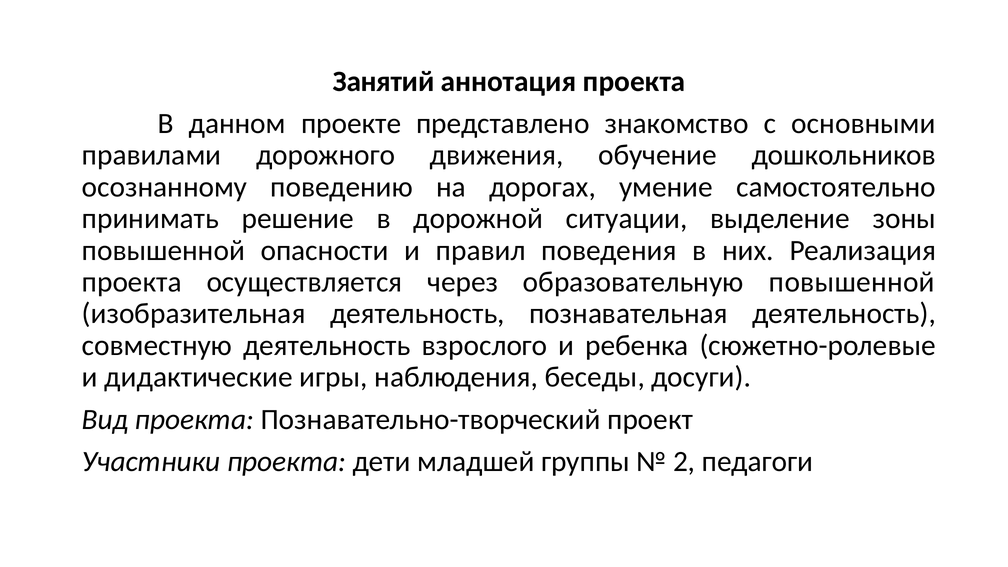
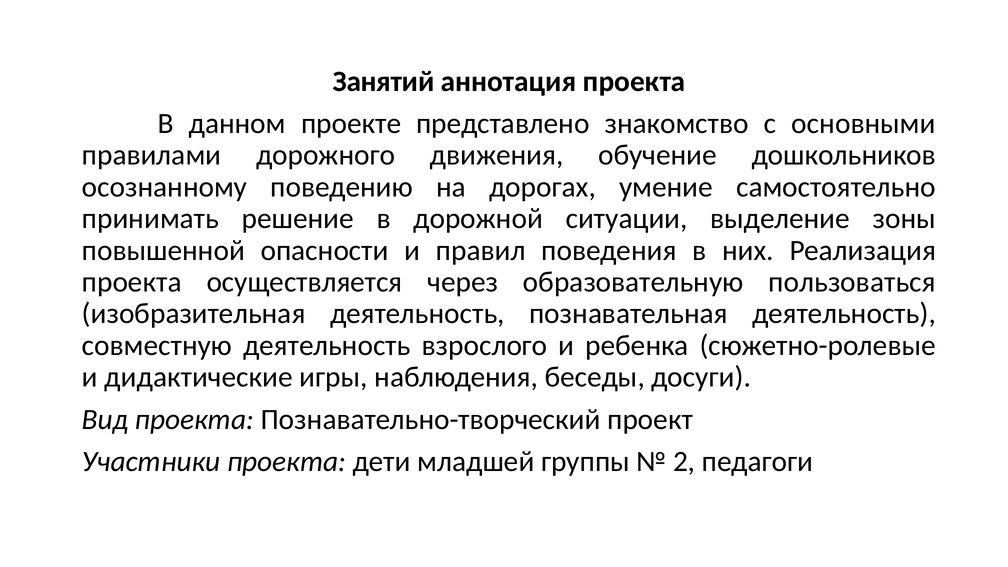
образовательную повышенной: повышенной -> пользоваться
